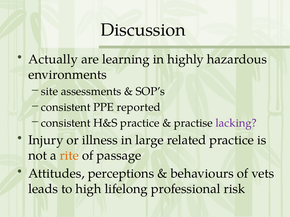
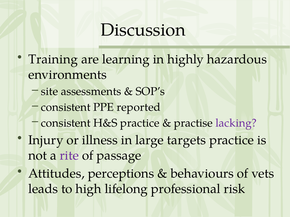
Actually: Actually -> Training
related: related -> targets
rite colour: orange -> purple
